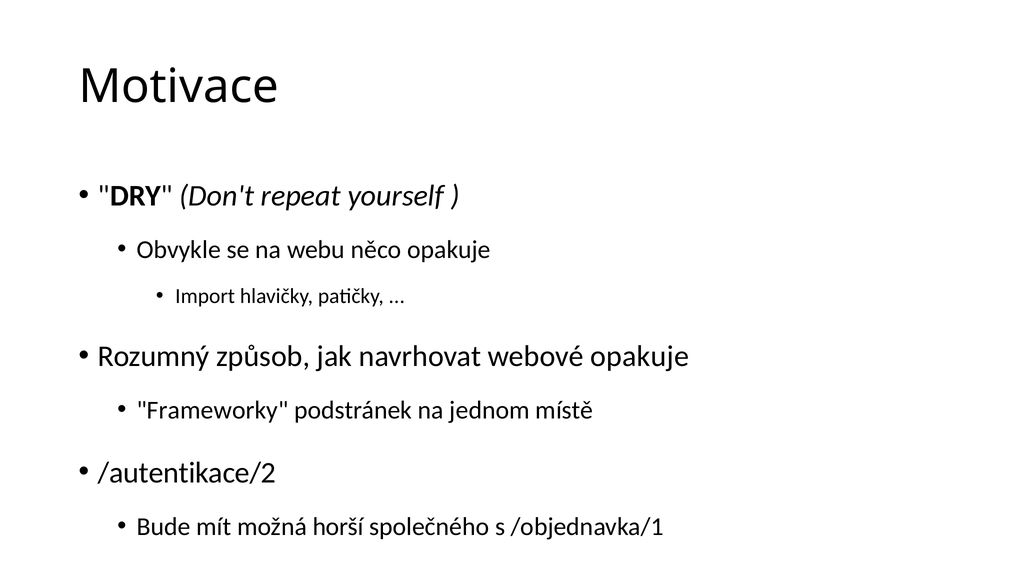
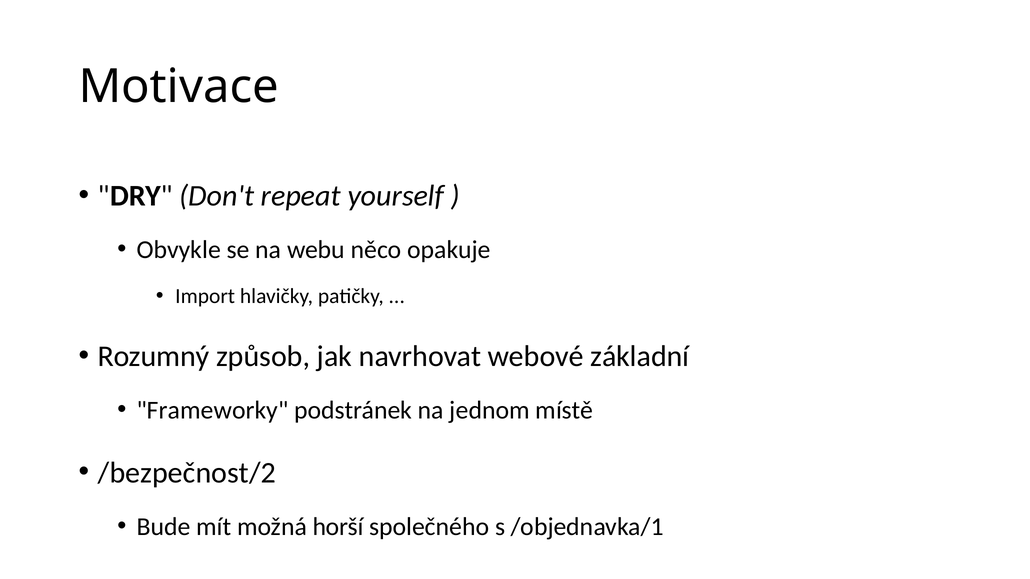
webové opakuje: opakuje -> základní
/autentikace/2: /autentikace/2 -> /bezpečnost/2
